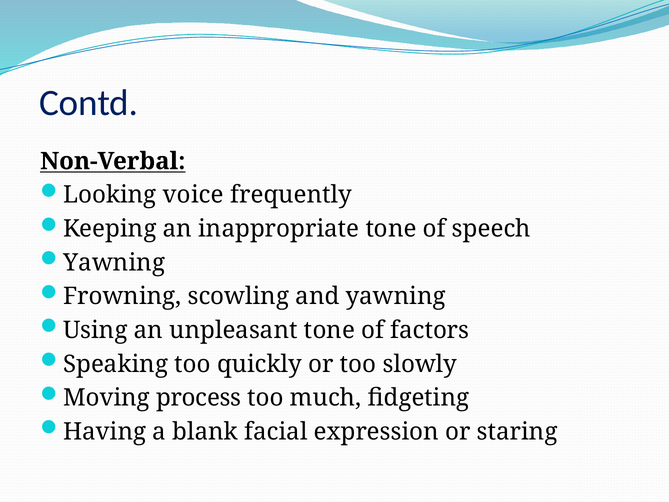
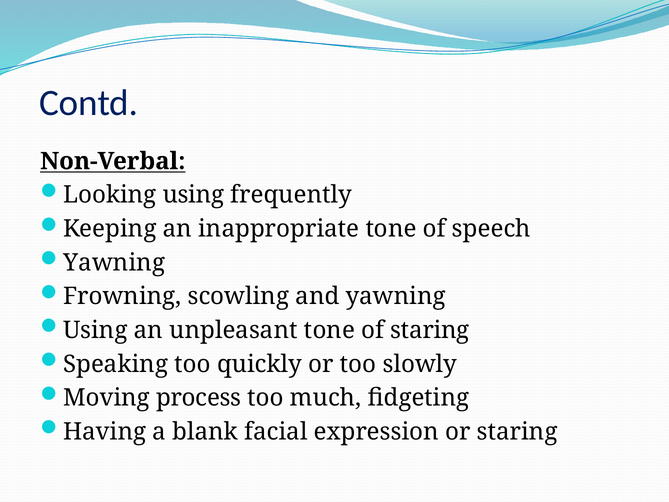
Looking voice: voice -> using
of factors: factors -> staring
